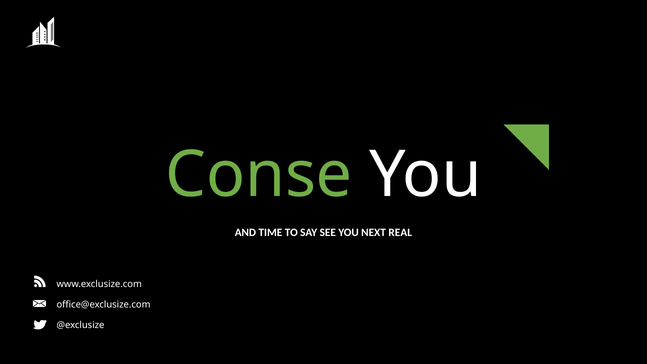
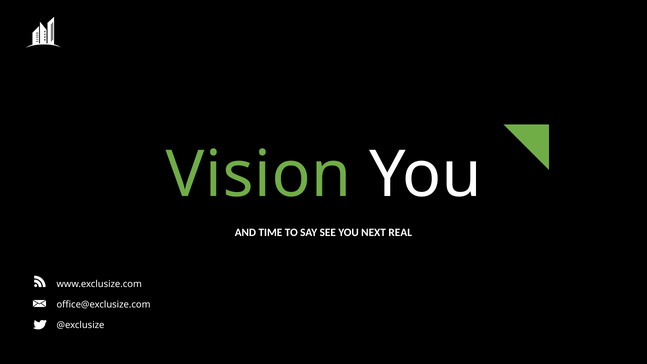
Conse: Conse -> Vision
